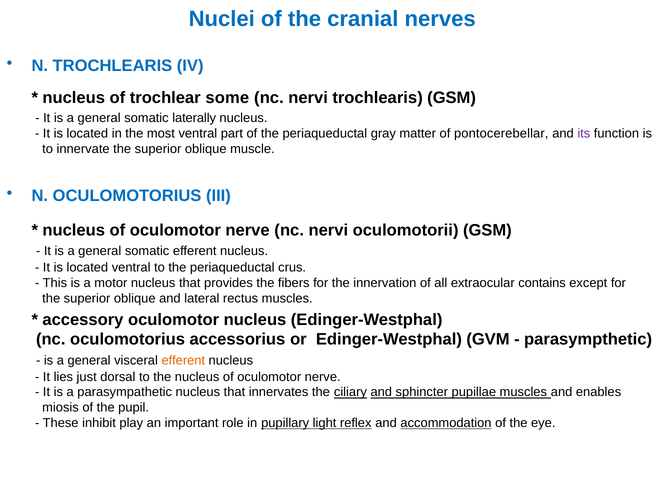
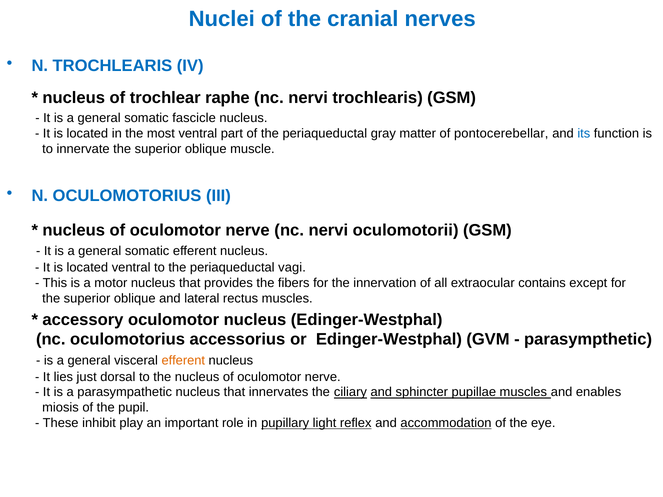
some: some -> raphe
laterally: laterally -> fascicle
its colour: purple -> blue
crus: crus -> vagi
